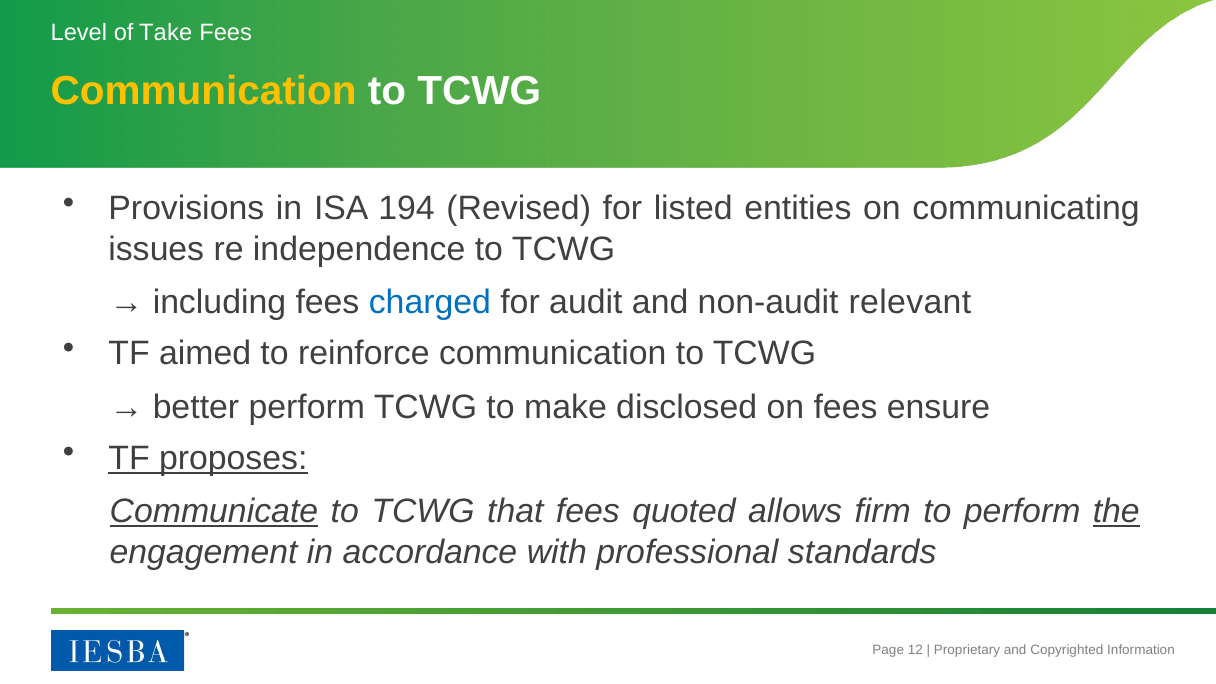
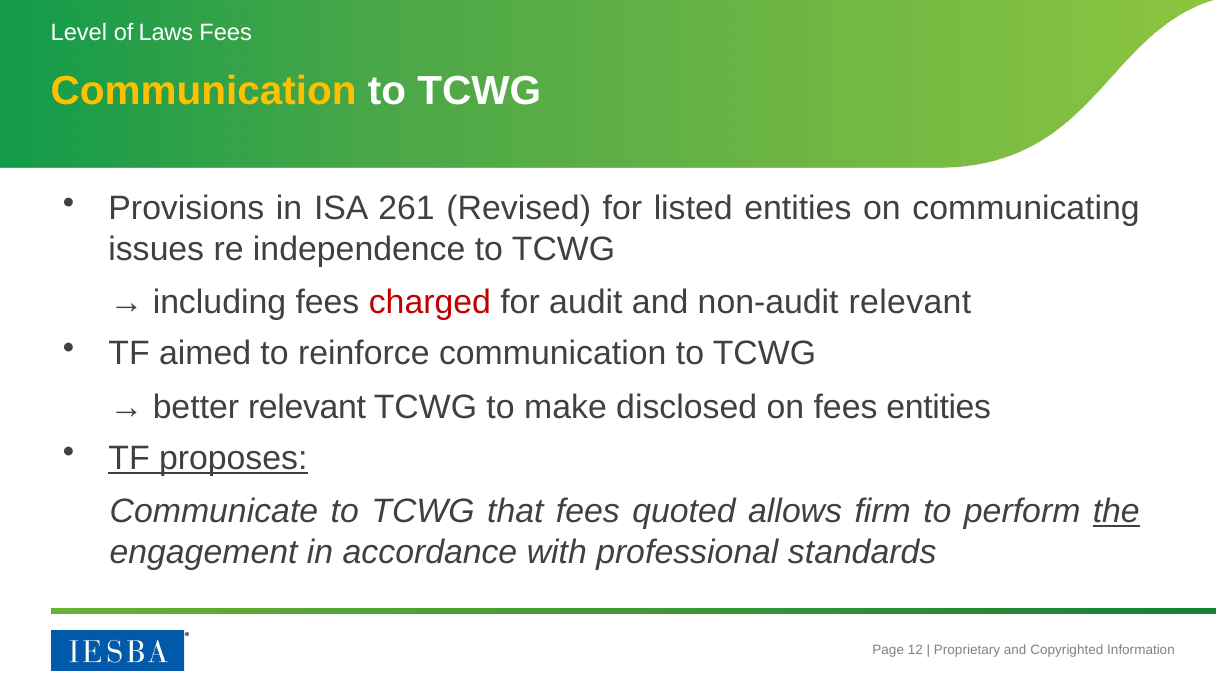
Take: Take -> Laws
194: 194 -> 261
charged colour: blue -> red
better perform: perform -> relevant
fees ensure: ensure -> entities
Communicate underline: present -> none
